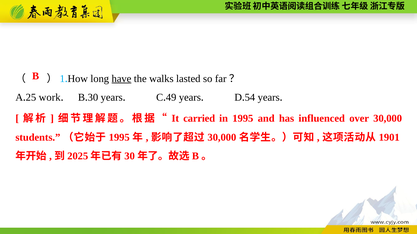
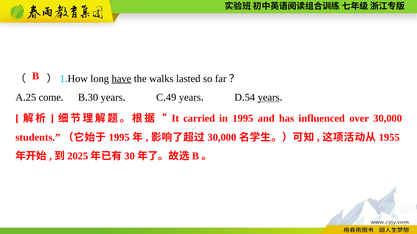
work: work -> come
years at (269, 98) underline: none -> present
1901: 1901 -> 1955
